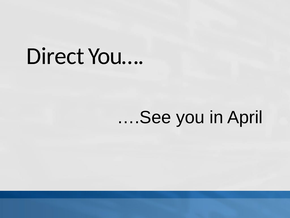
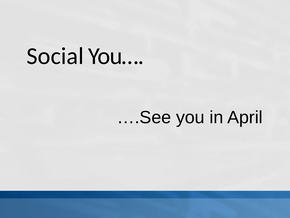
Direct: Direct -> Social
